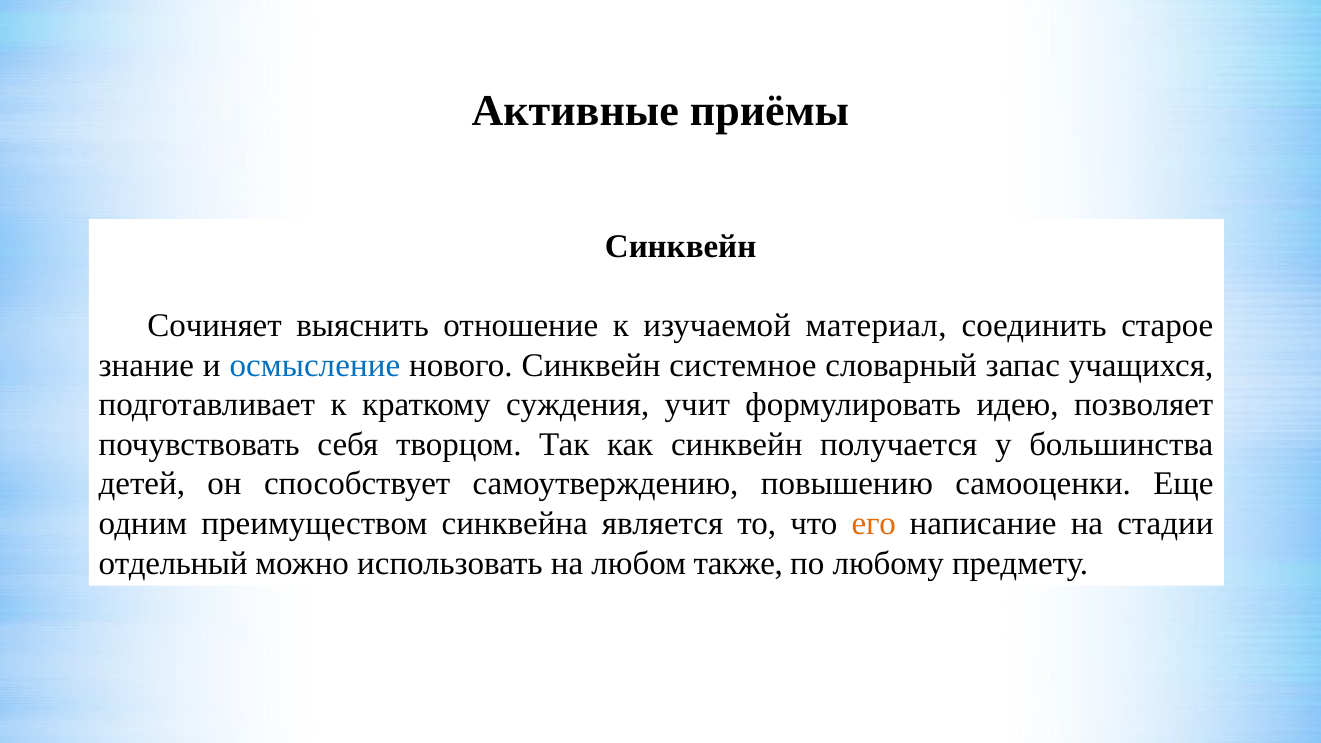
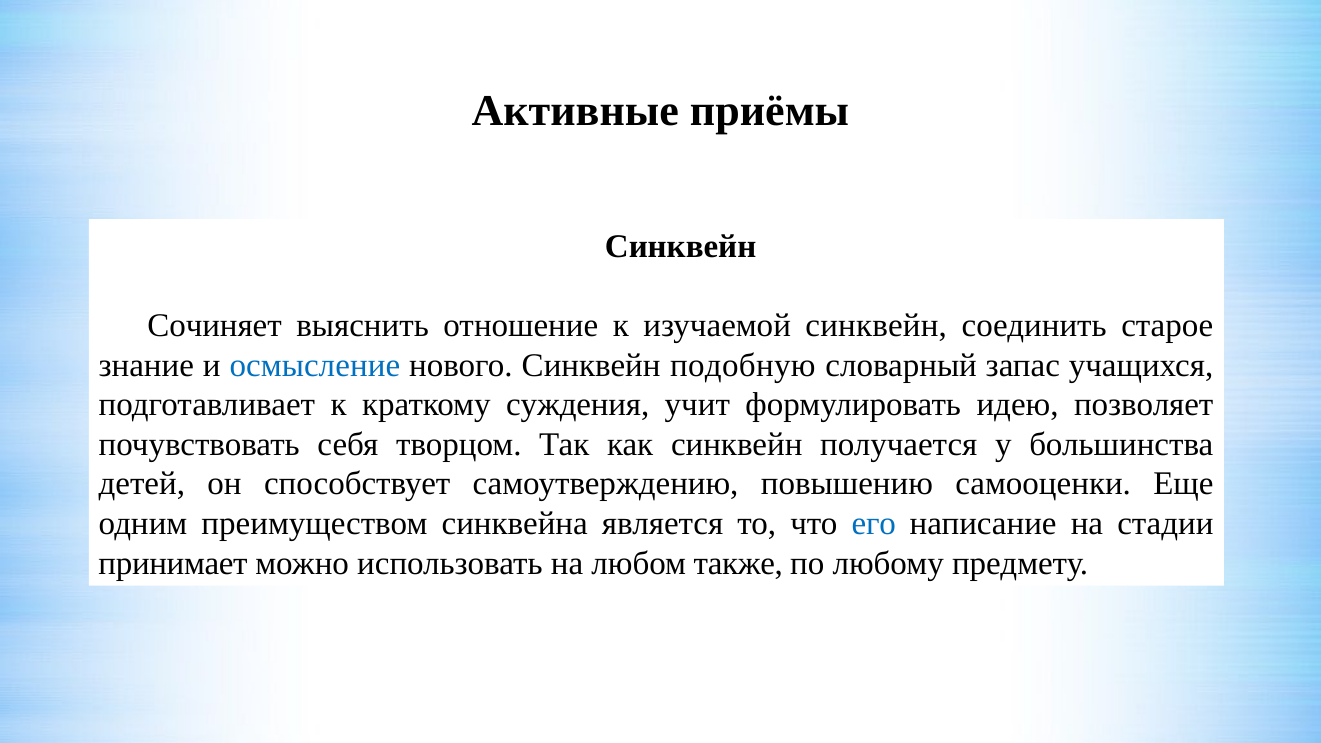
изучаемой материал: материал -> синквейн
системное: системное -> подобную
его colour: orange -> blue
отдельный: отдельный -> принимает
